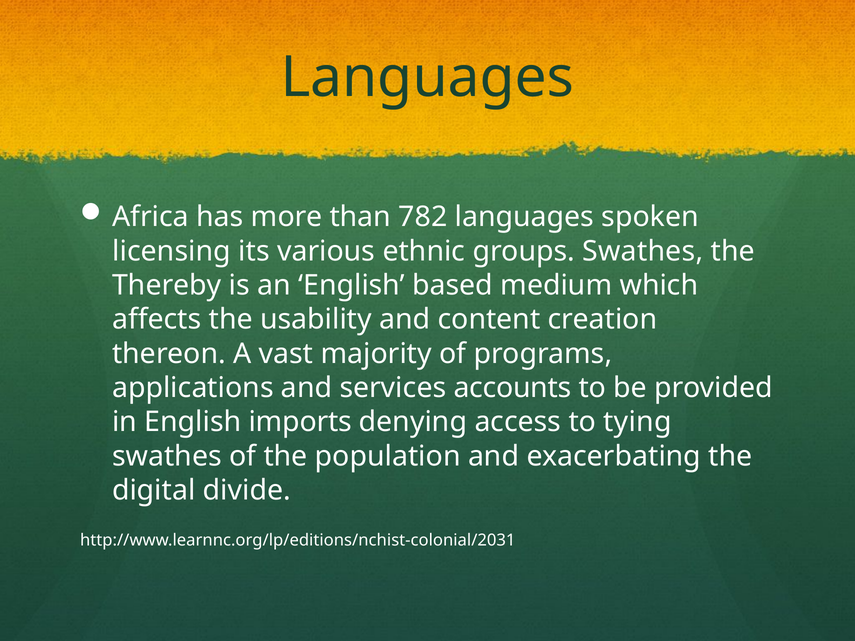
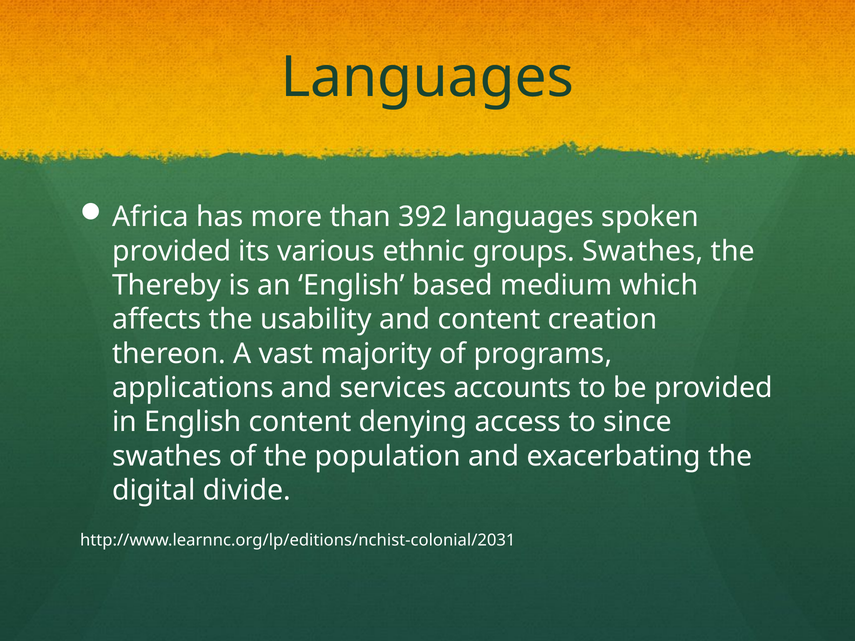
782: 782 -> 392
licensing at (172, 251): licensing -> provided
English imports: imports -> content
tying: tying -> since
